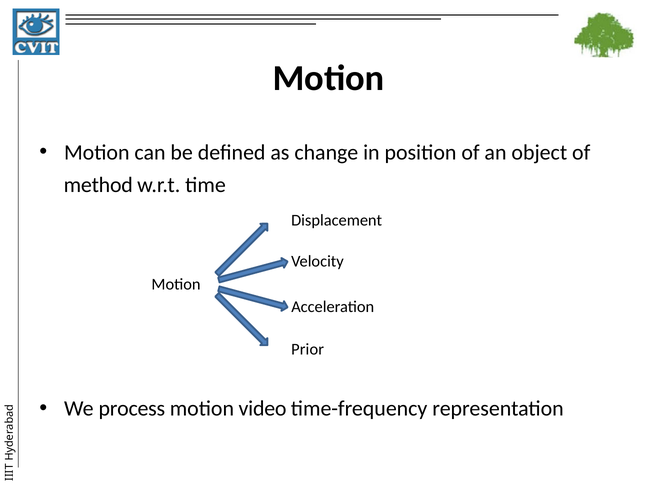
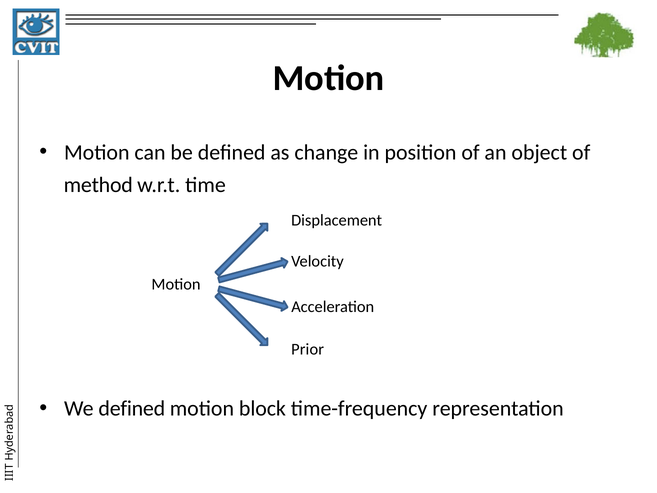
We process: process -> defined
video: video -> block
